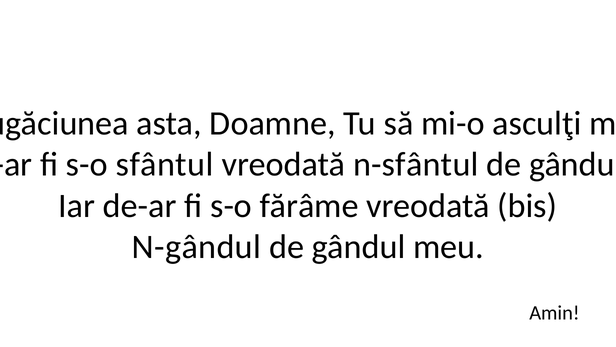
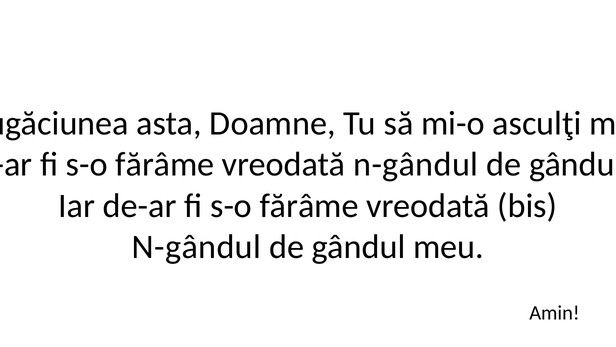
sfântul at (165, 164): sfântul -> fărâme
vreodată n-sfântul: n-sfântul -> n-gândul
